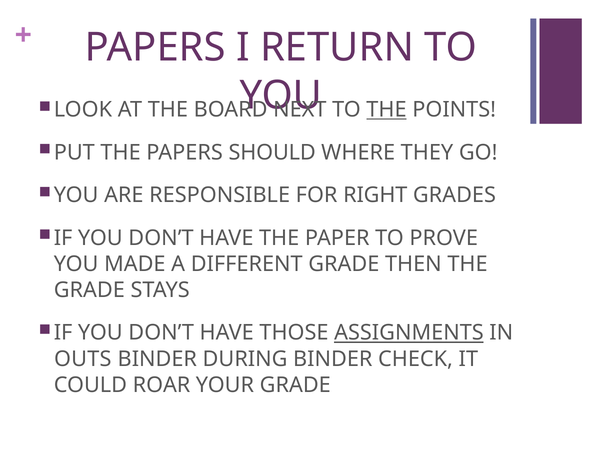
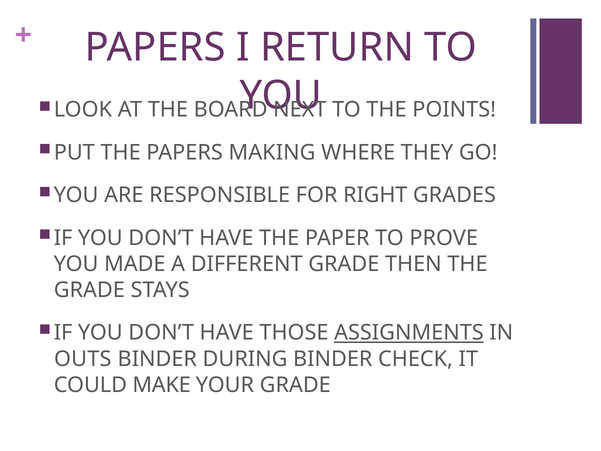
THE at (386, 110) underline: present -> none
SHOULD: SHOULD -> MAKING
ROAR: ROAR -> MAKE
